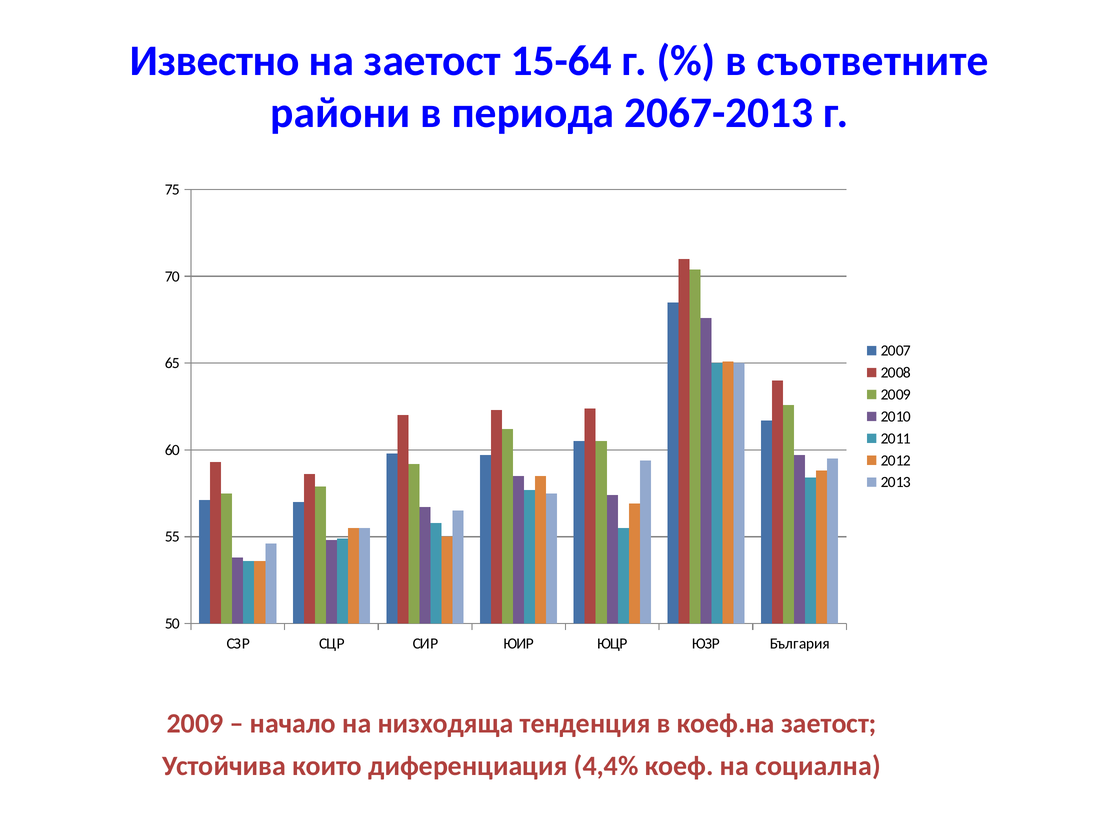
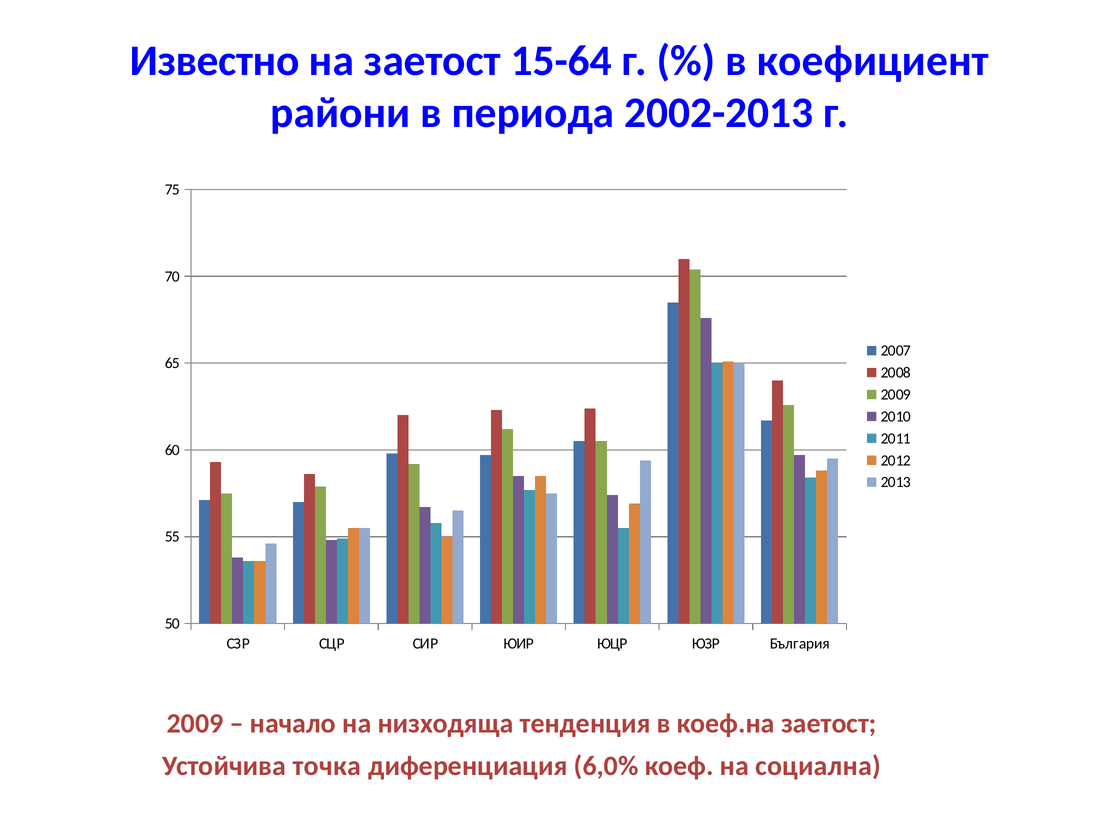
съответните: съответните -> коефициент
2067-2013: 2067-2013 -> 2002-2013
които: които -> точка
4,4%: 4,4% -> 6,0%
